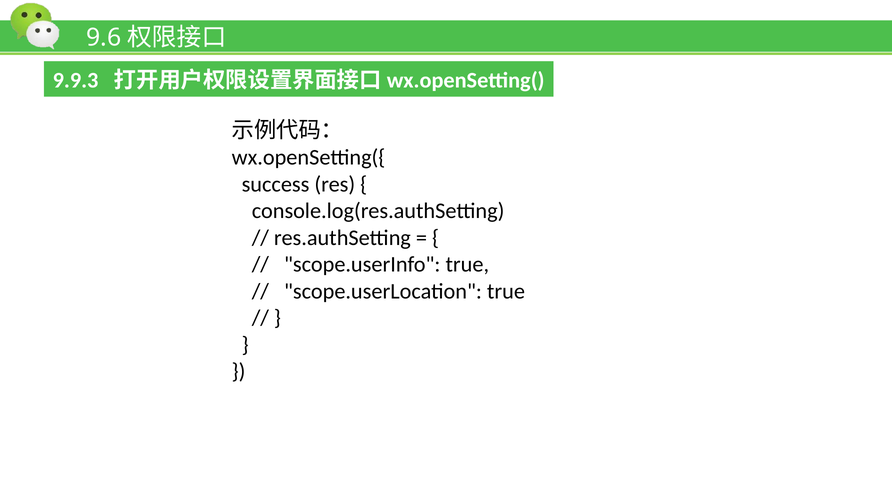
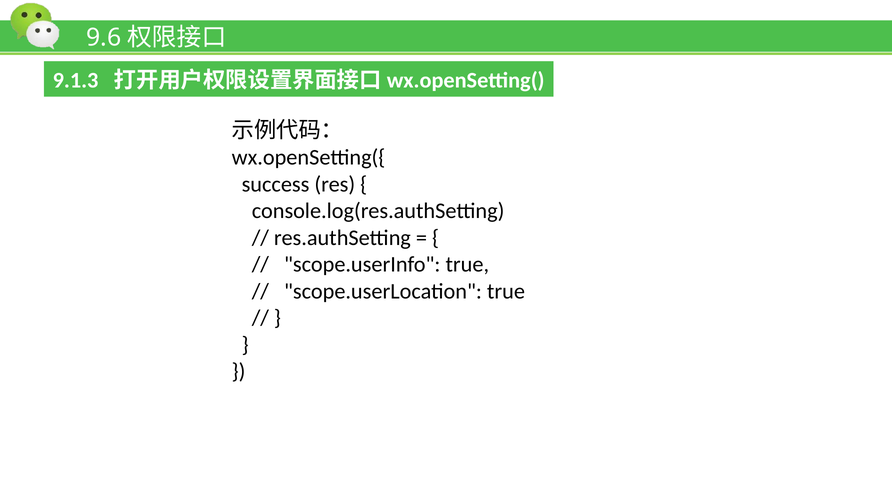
9.9.3: 9.9.3 -> 9.1.3
